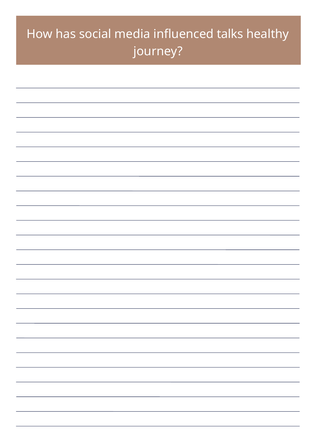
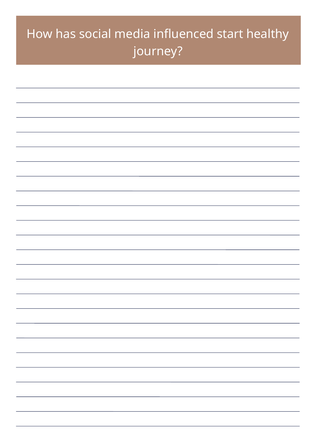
talks: talks -> start
